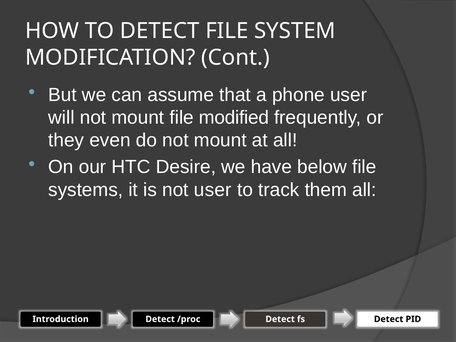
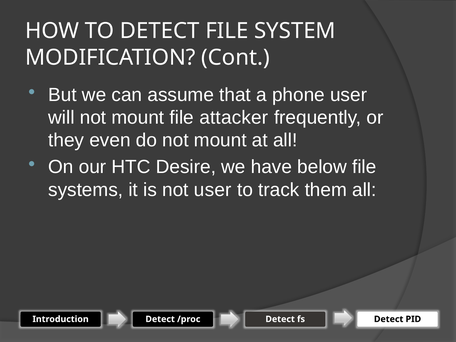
modified: modified -> attacker
